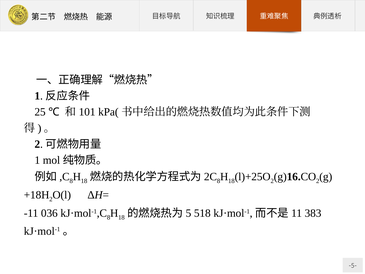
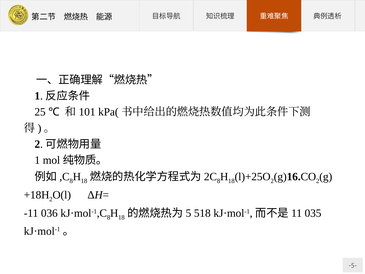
383: 383 -> 035
